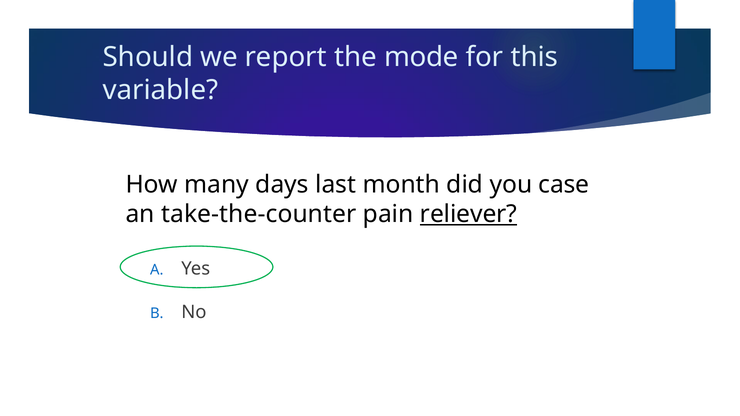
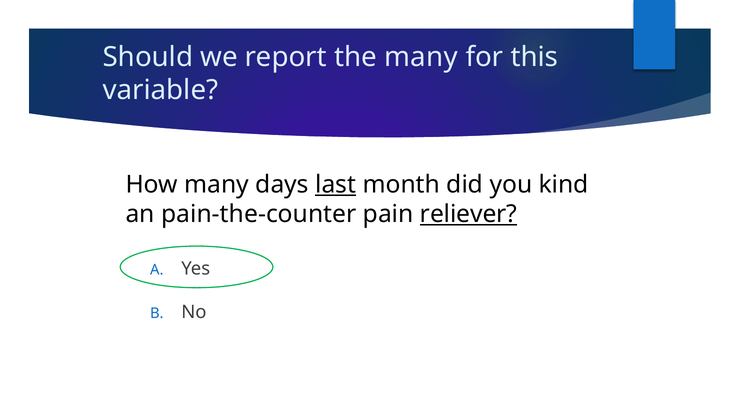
the mode: mode -> many
last underline: none -> present
case: case -> kind
take-the-counter: take-the-counter -> pain-the-counter
